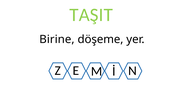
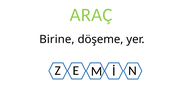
TAŞIT: TAŞIT -> ARAÇ
